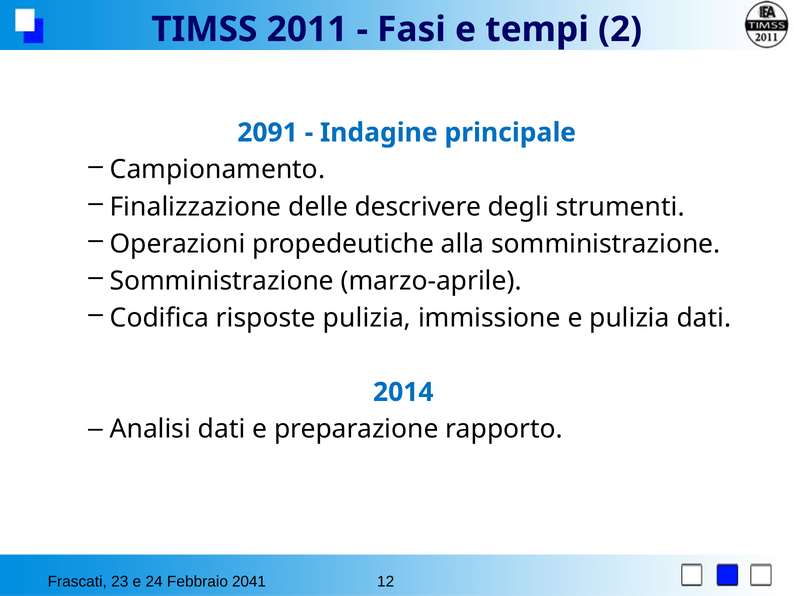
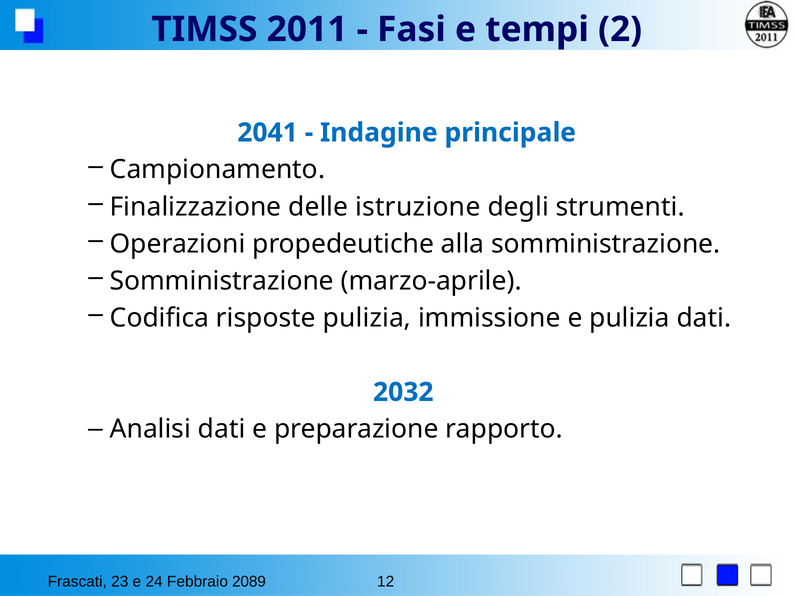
2091: 2091 -> 2041
descrivere: descrivere -> istruzione
2014: 2014 -> 2032
2041: 2041 -> 2089
